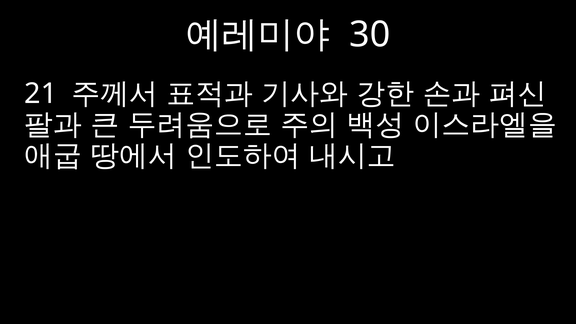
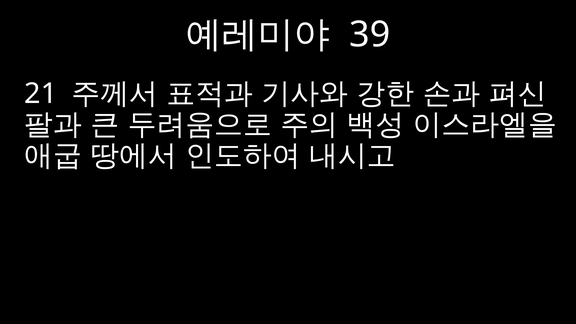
30: 30 -> 39
